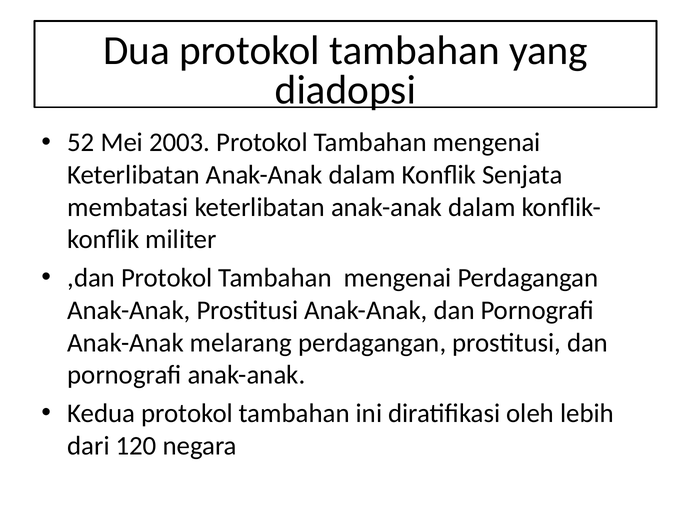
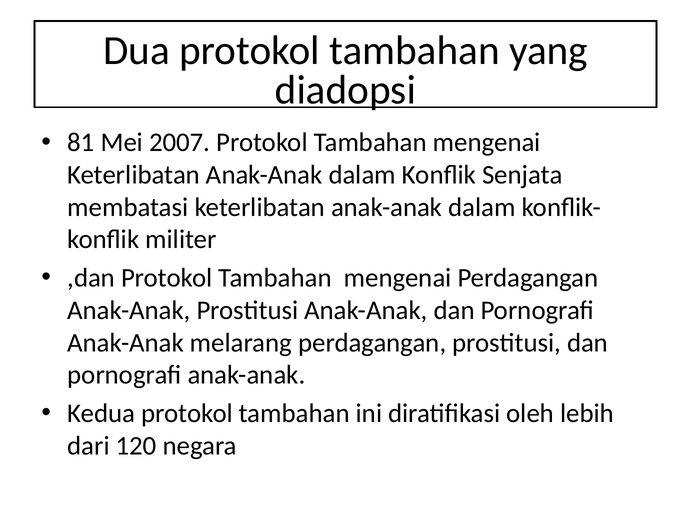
52: 52 -> 81
2003: 2003 -> 2007
